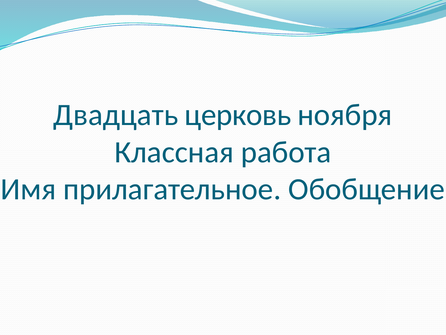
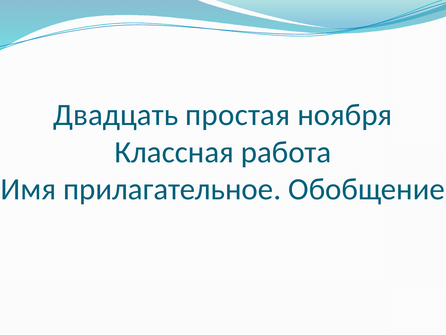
церковь: церковь -> простая
